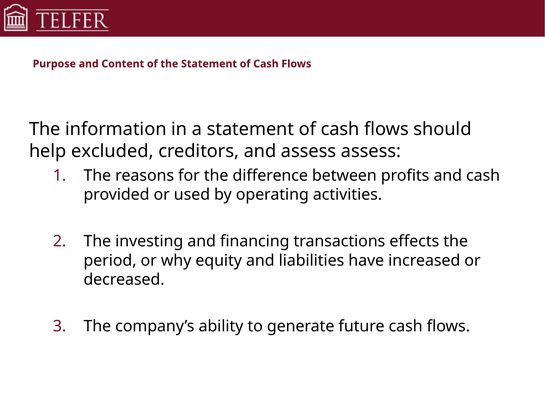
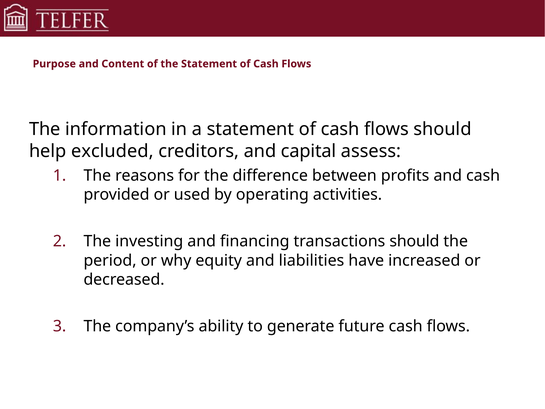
and assess: assess -> capital
transactions effects: effects -> should
